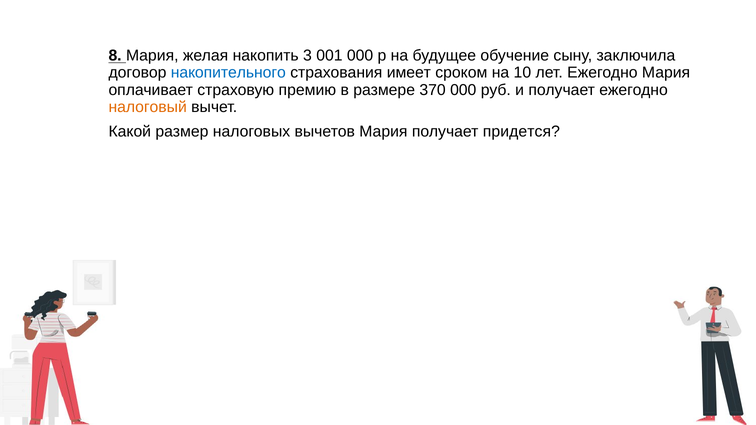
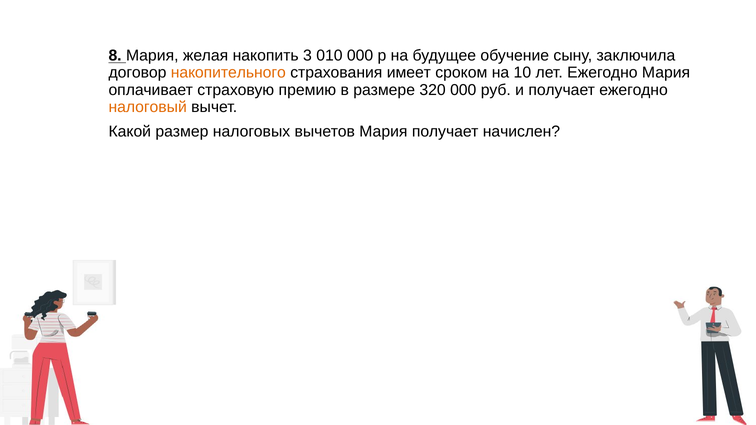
001: 001 -> 010
накопительного colour: blue -> orange
370: 370 -> 320
придется: придется -> начислен
